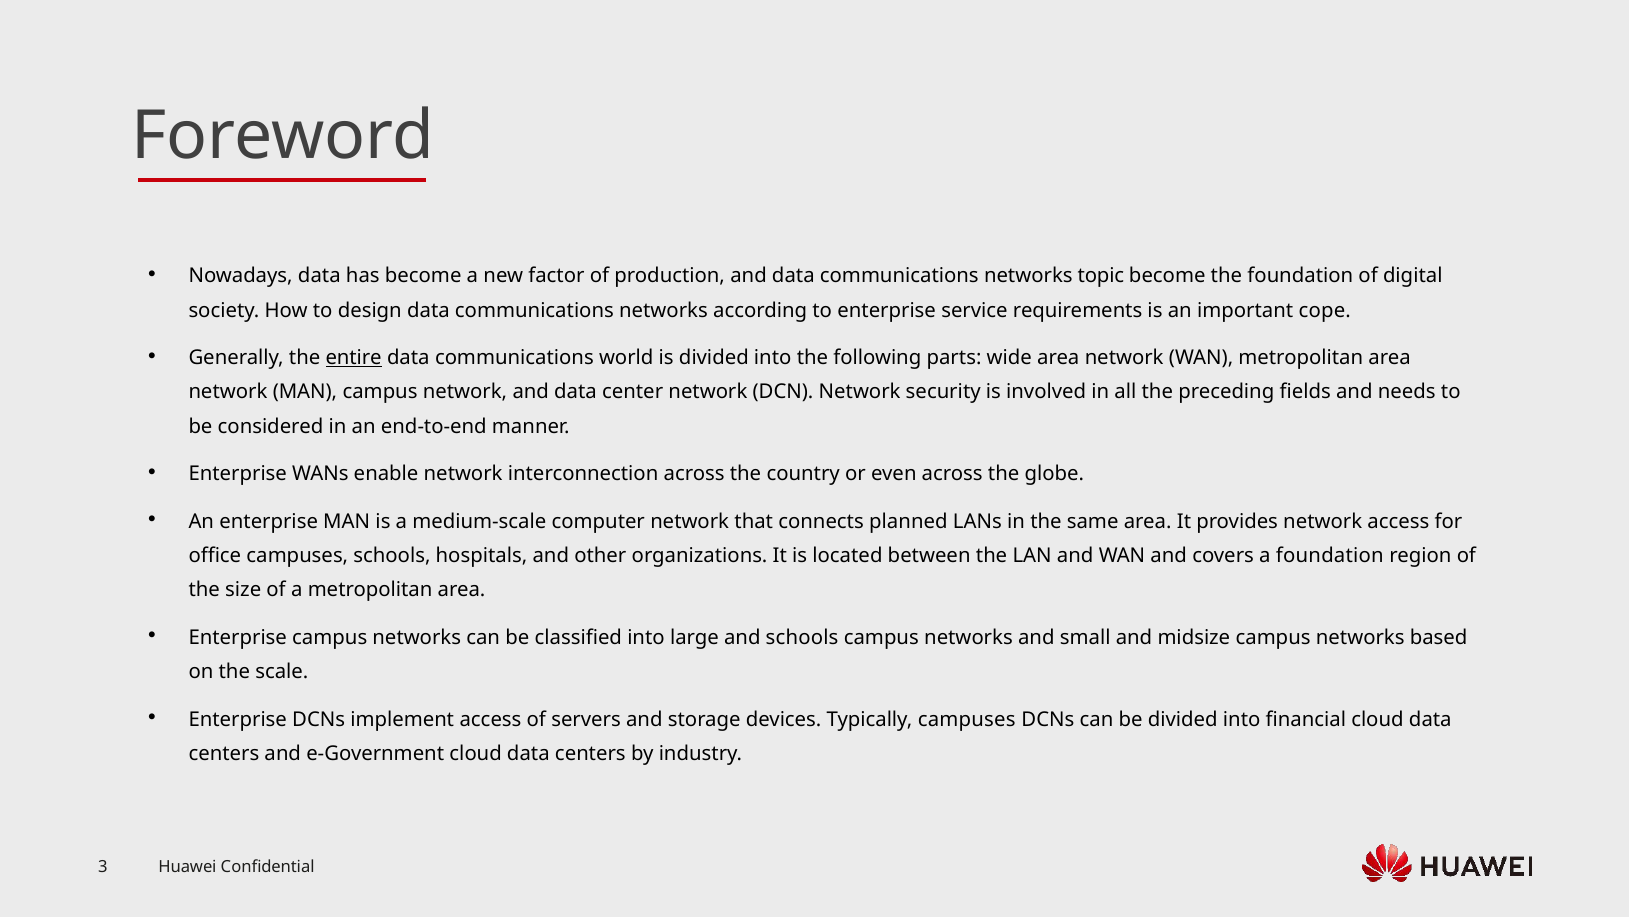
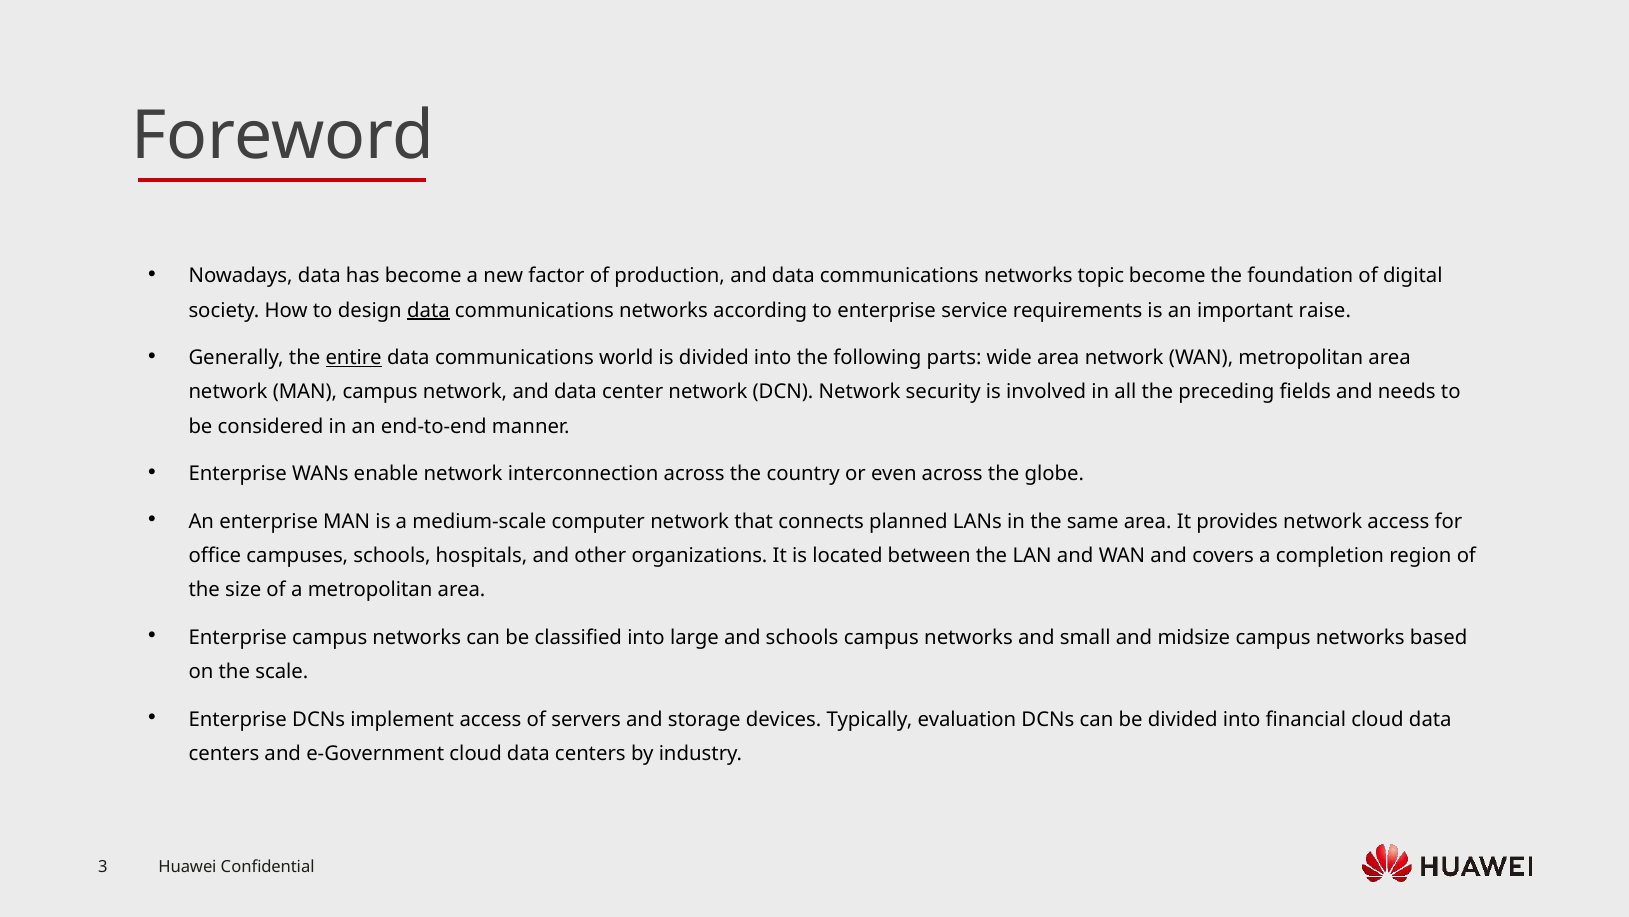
data at (428, 310) underline: none -> present
cope: cope -> raise
a foundation: foundation -> completion
Typically campuses: campuses -> evaluation
